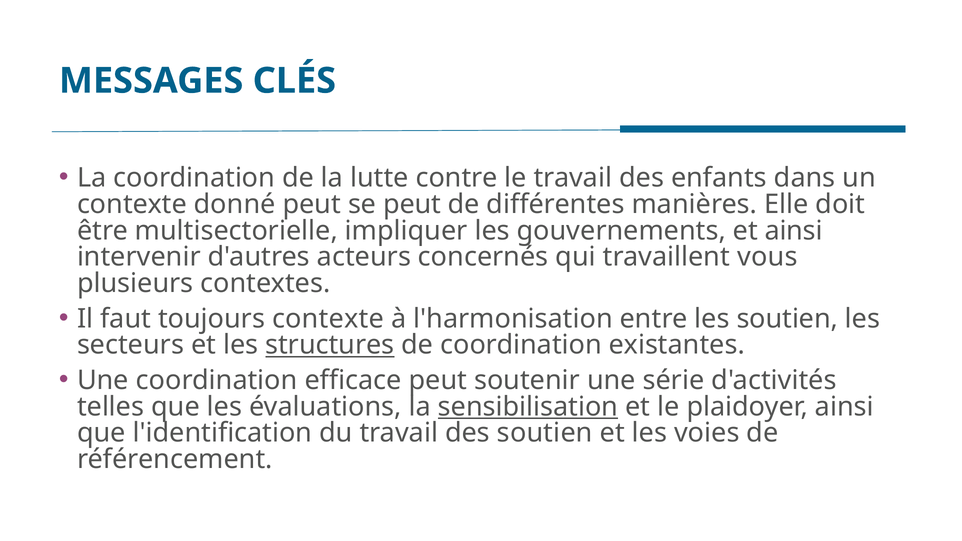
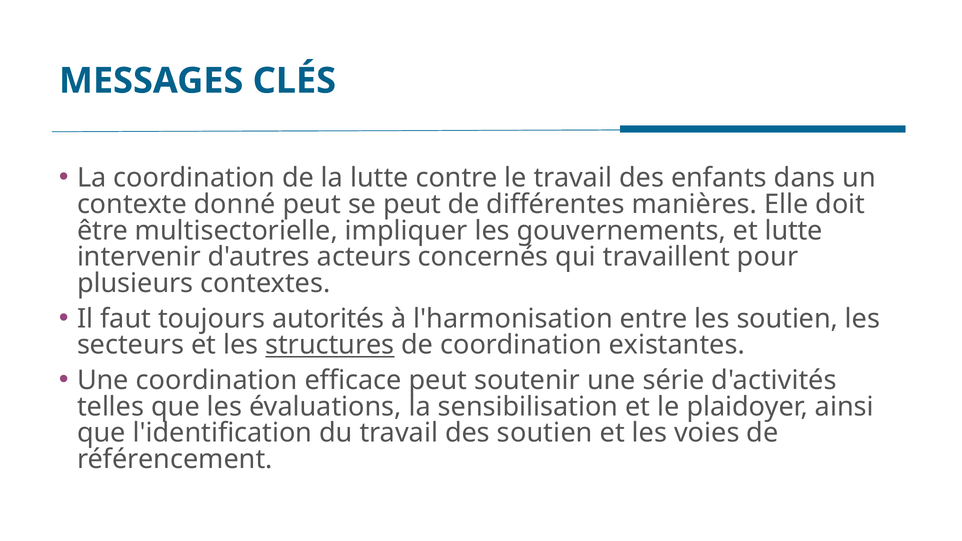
et ainsi: ainsi -> lutte
vous: vous -> pour
toujours contexte: contexte -> autorités
sensibilisation underline: present -> none
